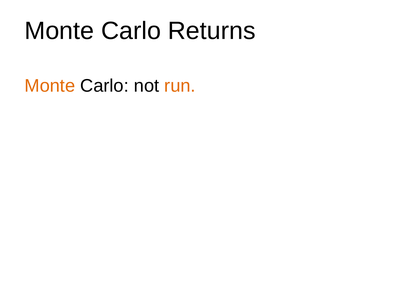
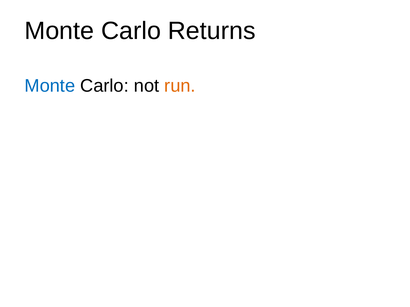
Monte at (50, 86) colour: orange -> blue
